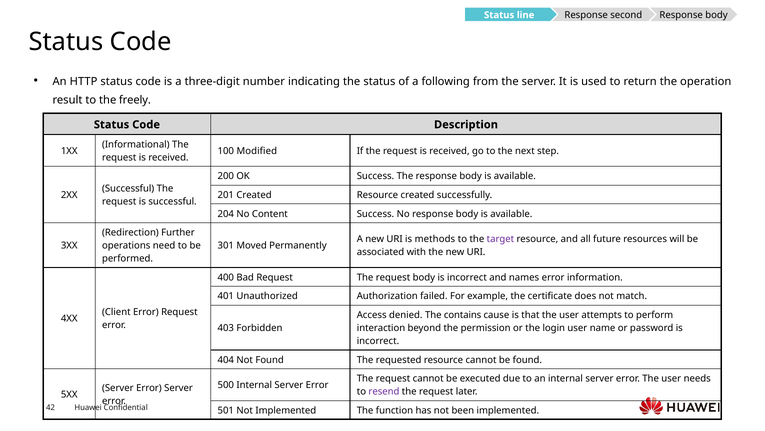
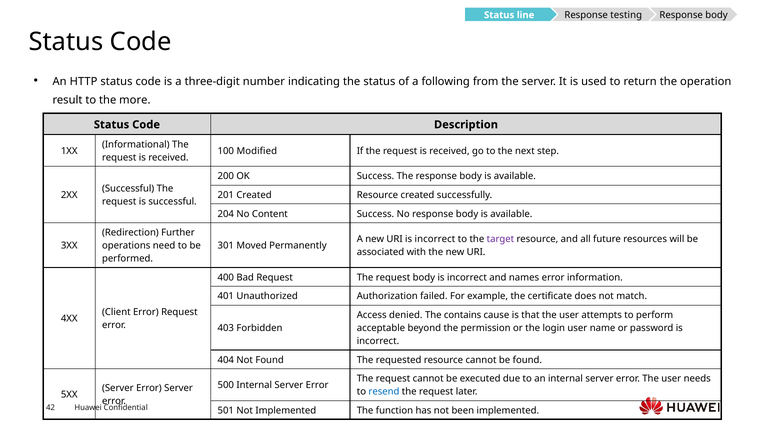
second: second -> testing
freely: freely -> more
URI is methods: methods -> incorrect
interaction: interaction -> acceptable
resend colour: purple -> blue
